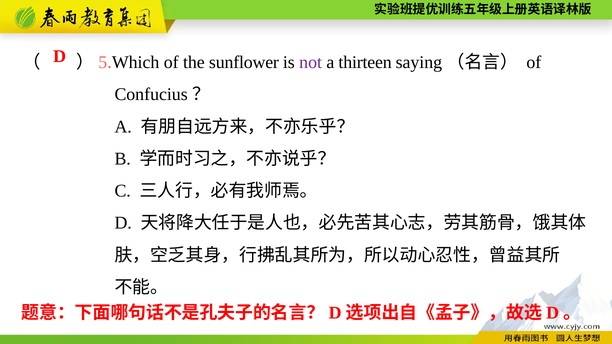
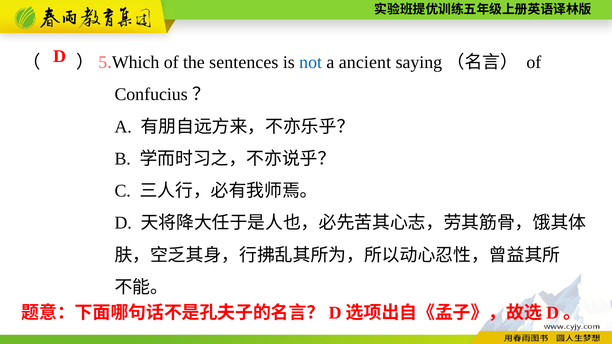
sunflower: sunflower -> sentences
not colour: purple -> blue
thirteen: thirteen -> ancient
